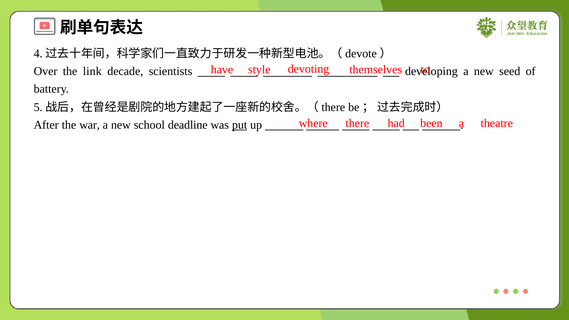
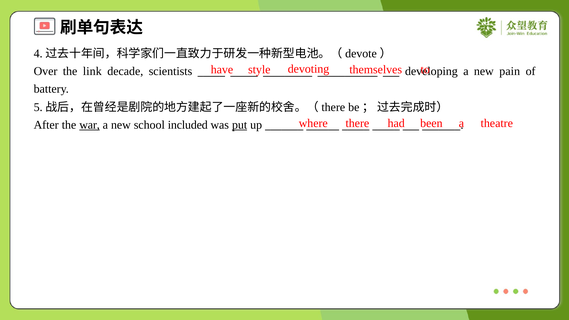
seed: seed -> pain
war underline: none -> present
deadline: deadline -> included
